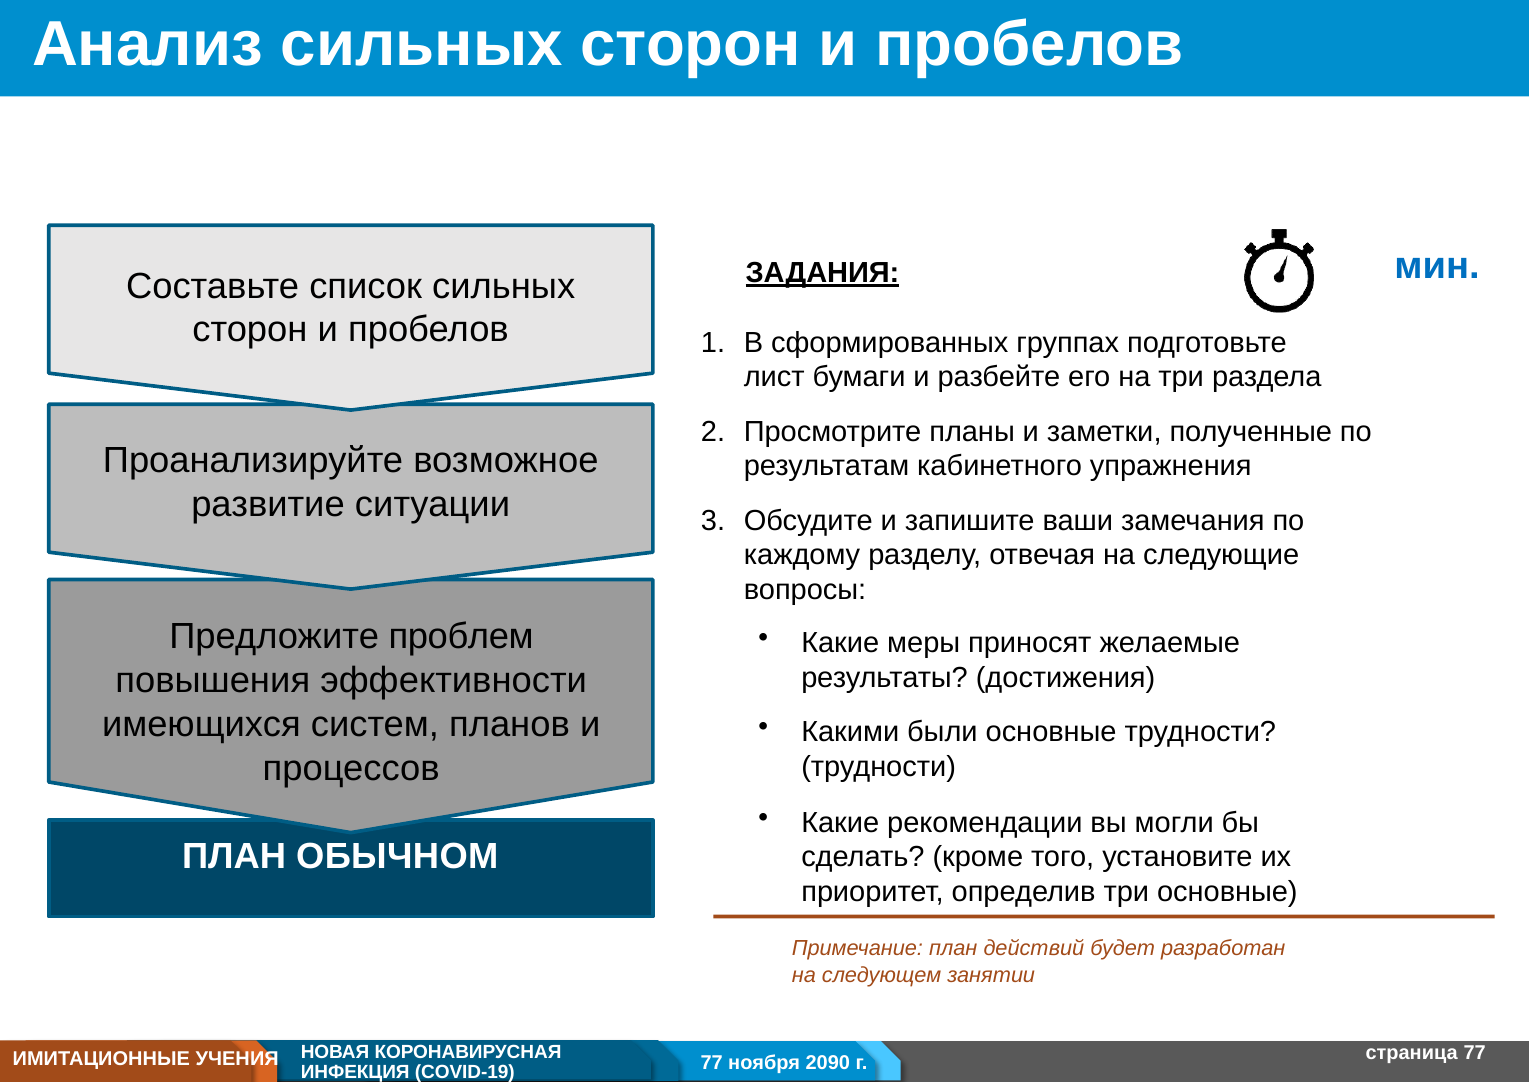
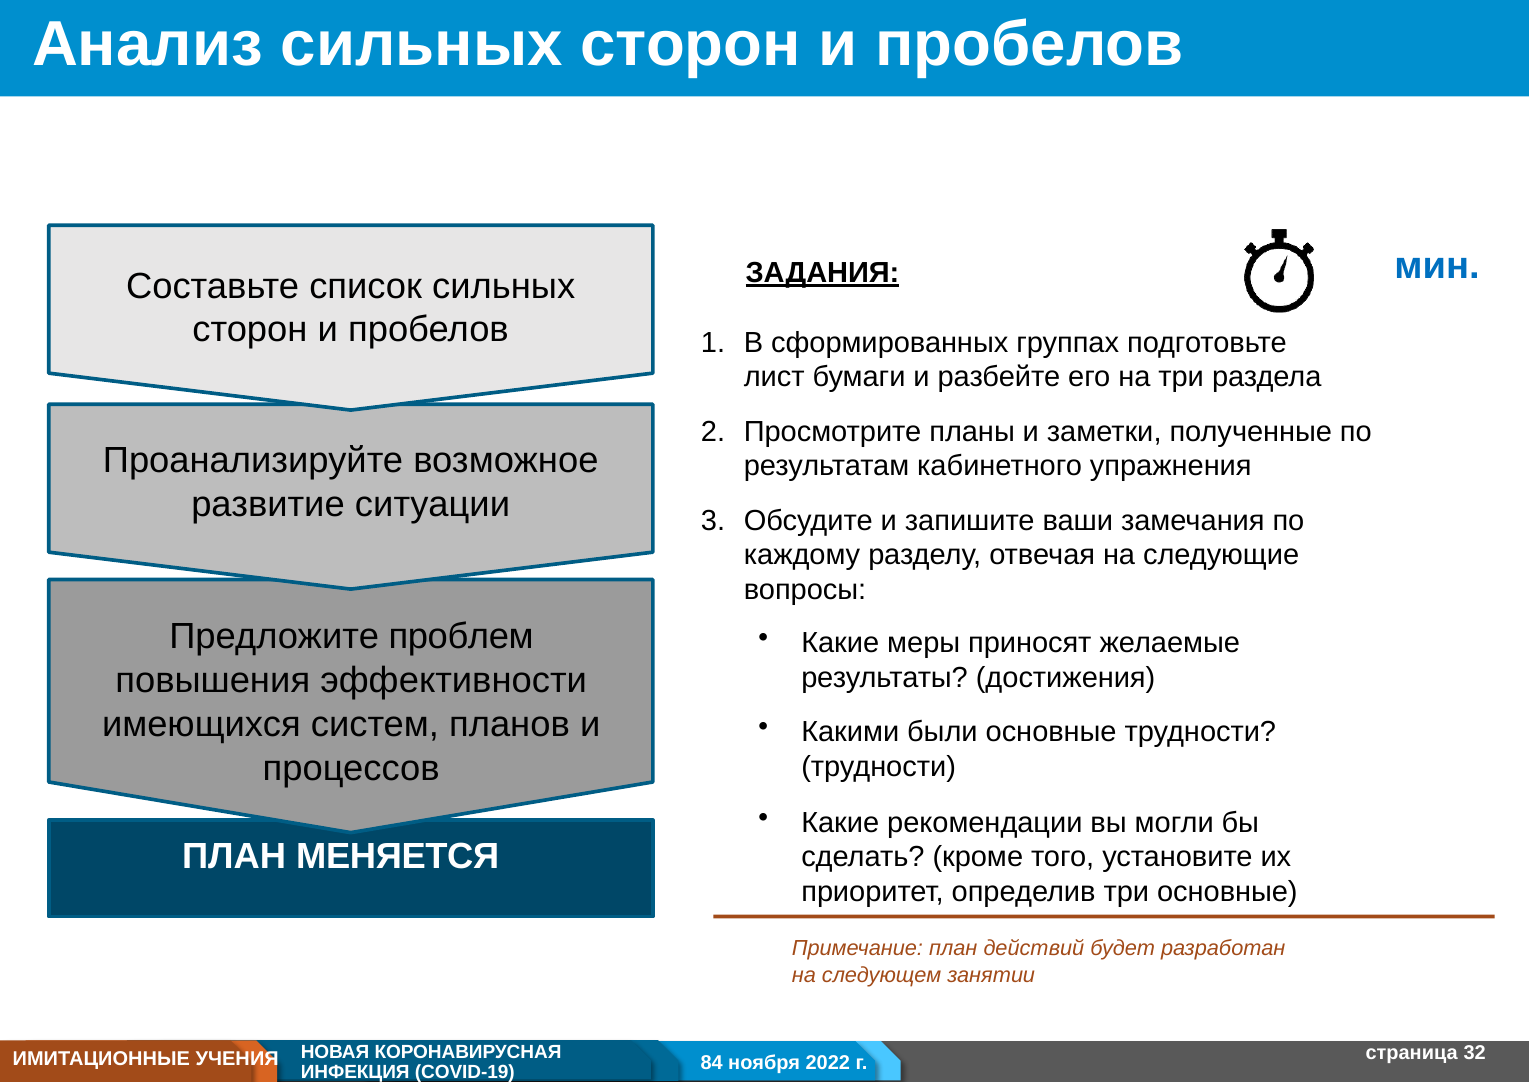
ОБЫЧНОМ: ОБЫЧНОМ -> МЕНЯЕТСЯ
страница 77: 77 -> 32
COVID-19 77: 77 -> 84
2090: 2090 -> 2022
